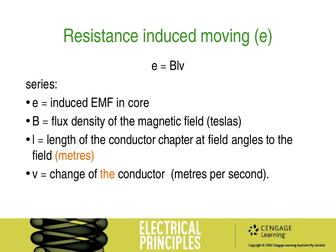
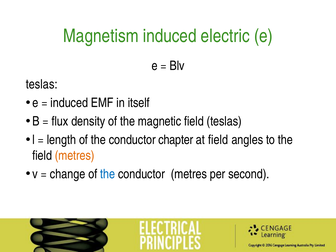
Resistance: Resistance -> Magnetism
moving: moving -> electric
series at (42, 84): series -> teslas
core: core -> itself
the at (108, 174) colour: orange -> blue
